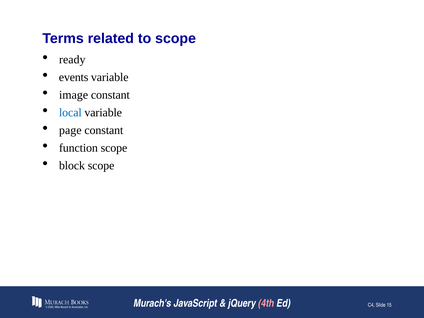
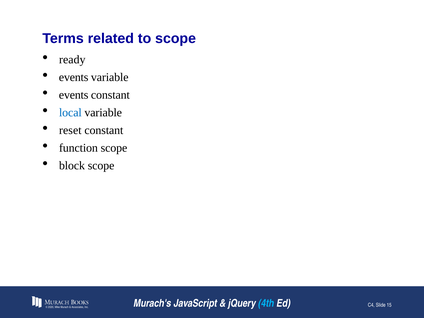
image at (74, 95): image -> events
page: page -> reset
4th colour: pink -> light blue
